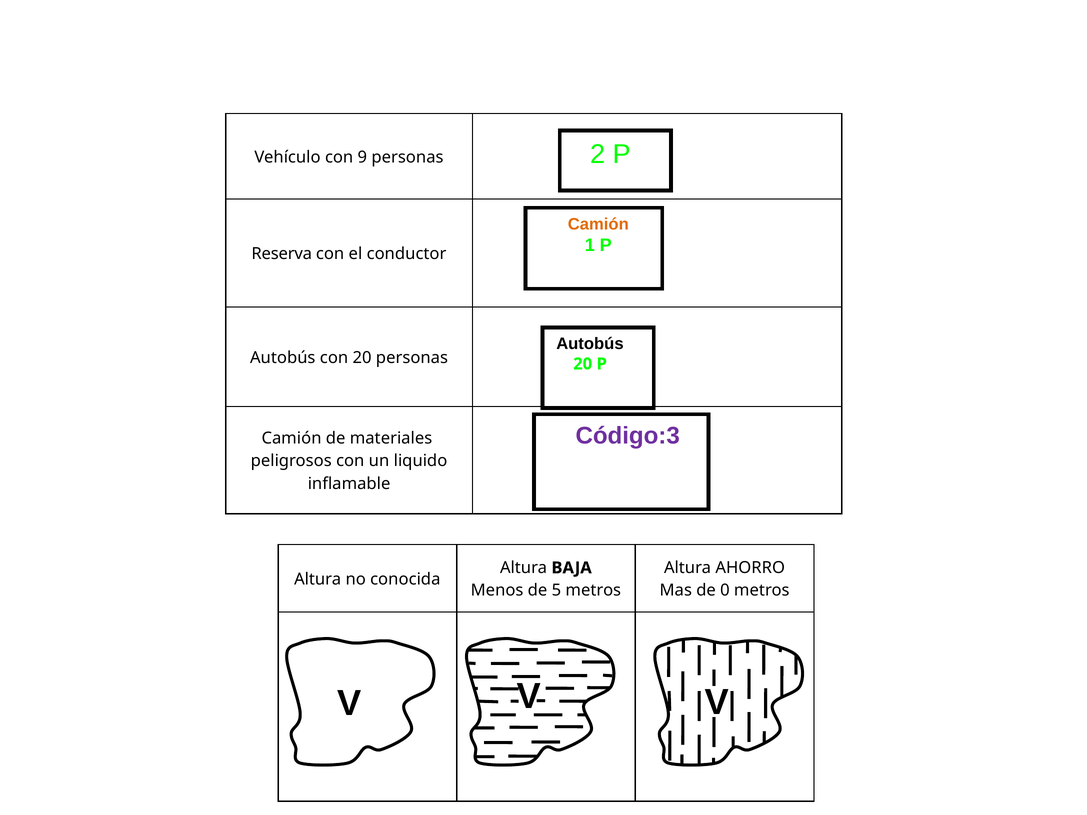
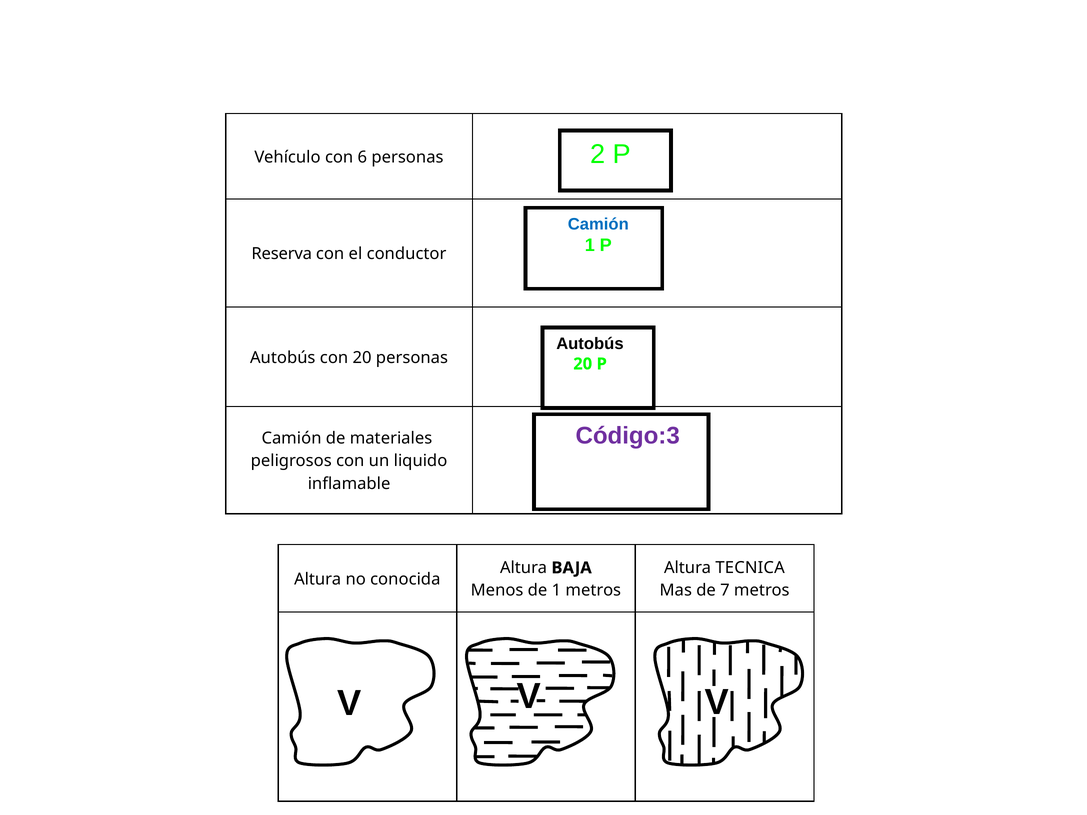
9: 9 -> 6
Camión at (598, 224) colour: orange -> blue
AHORRO: AHORRO -> TECNICA
de 5: 5 -> 1
0: 0 -> 7
